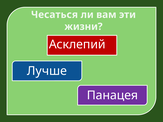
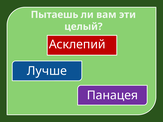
Чесаться: Чесаться -> Пытаешь
жизни: жизни -> целый
